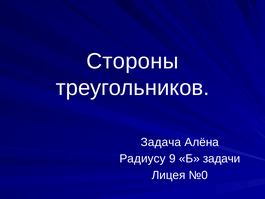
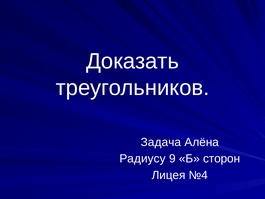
Стороны: Стороны -> Доказать
задачи: задачи -> сторон
№0: №0 -> №4
